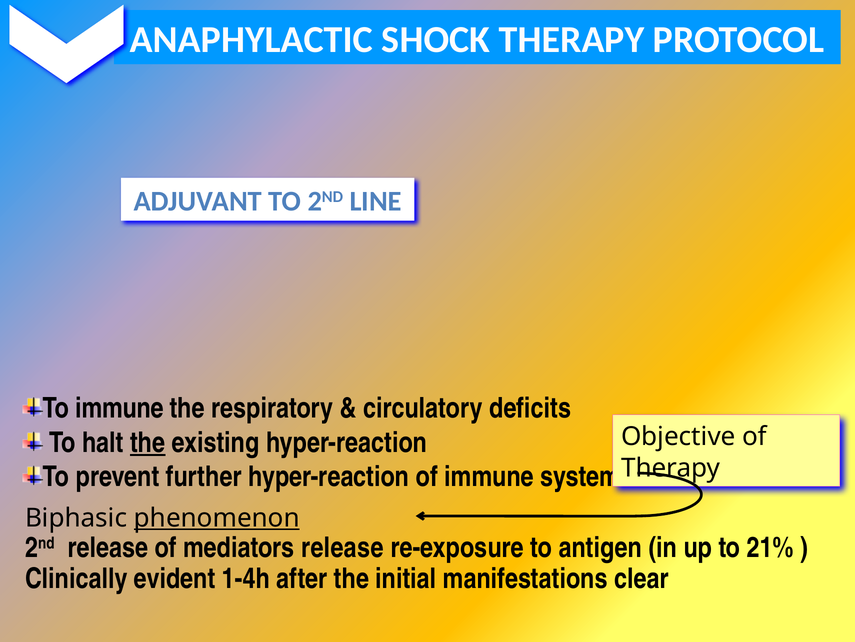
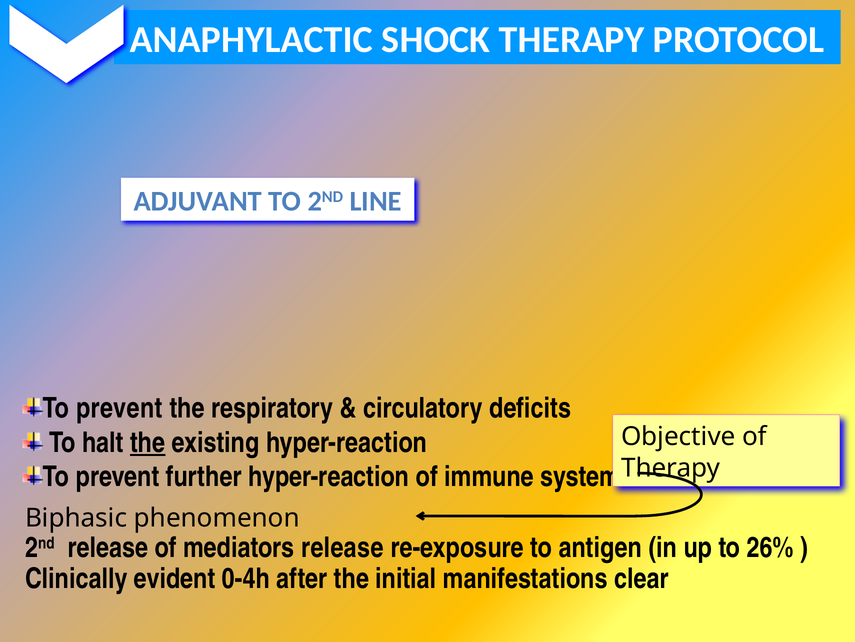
immune at (120, 408): immune -> prevent
phenomenon underline: present -> none
21%: 21% -> 26%
1-4h: 1-4h -> 0-4h
